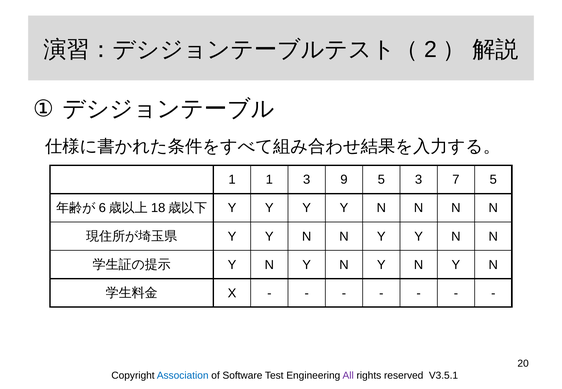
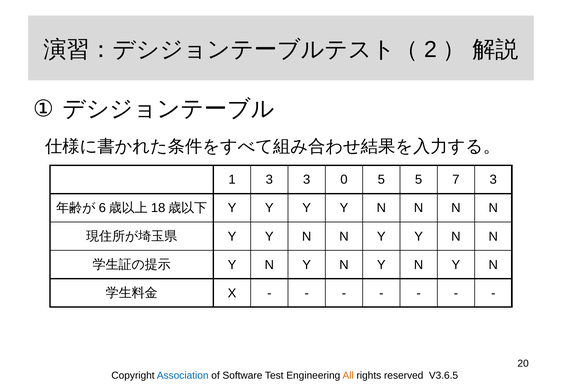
1 1: 1 -> 3
9: 9 -> 0
5 3: 3 -> 5
7 5: 5 -> 3
All colour: purple -> orange
V3.5.1: V3.5.1 -> V3.6.5
